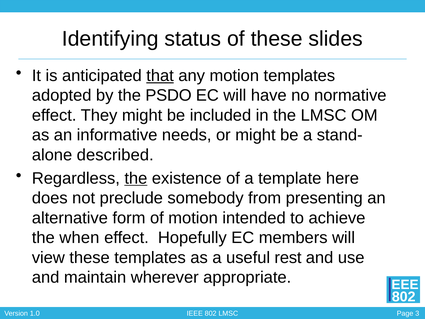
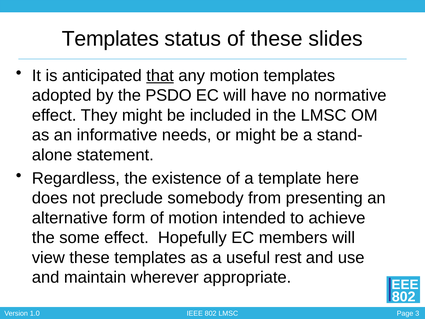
Identifying at (110, 39): Identifying -> Templates
described: described -> statement
the at (136, 178) underline: present -> none
when: when -> some
